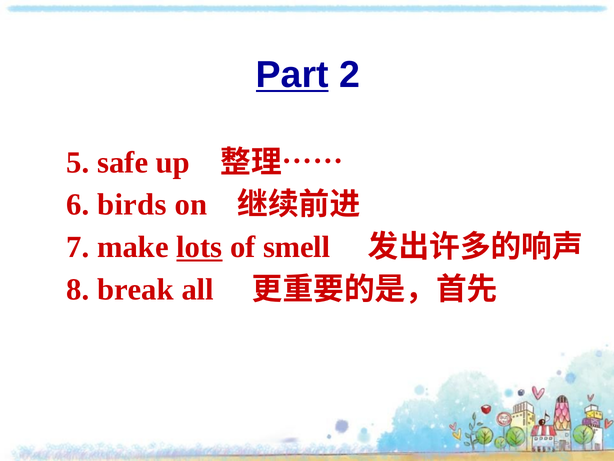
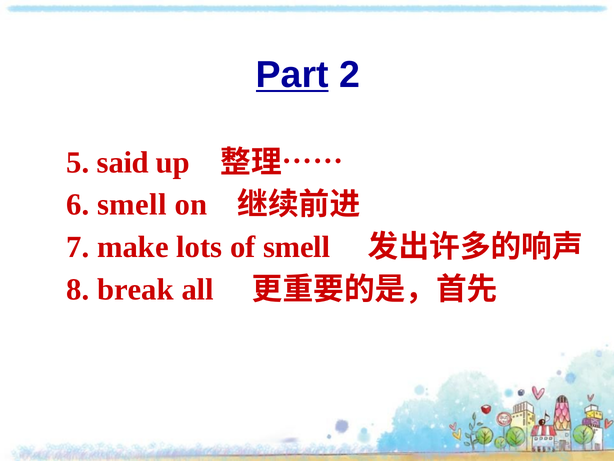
safe: safe -> said
6 birds: birds -> smell
lots underline: present -> none
